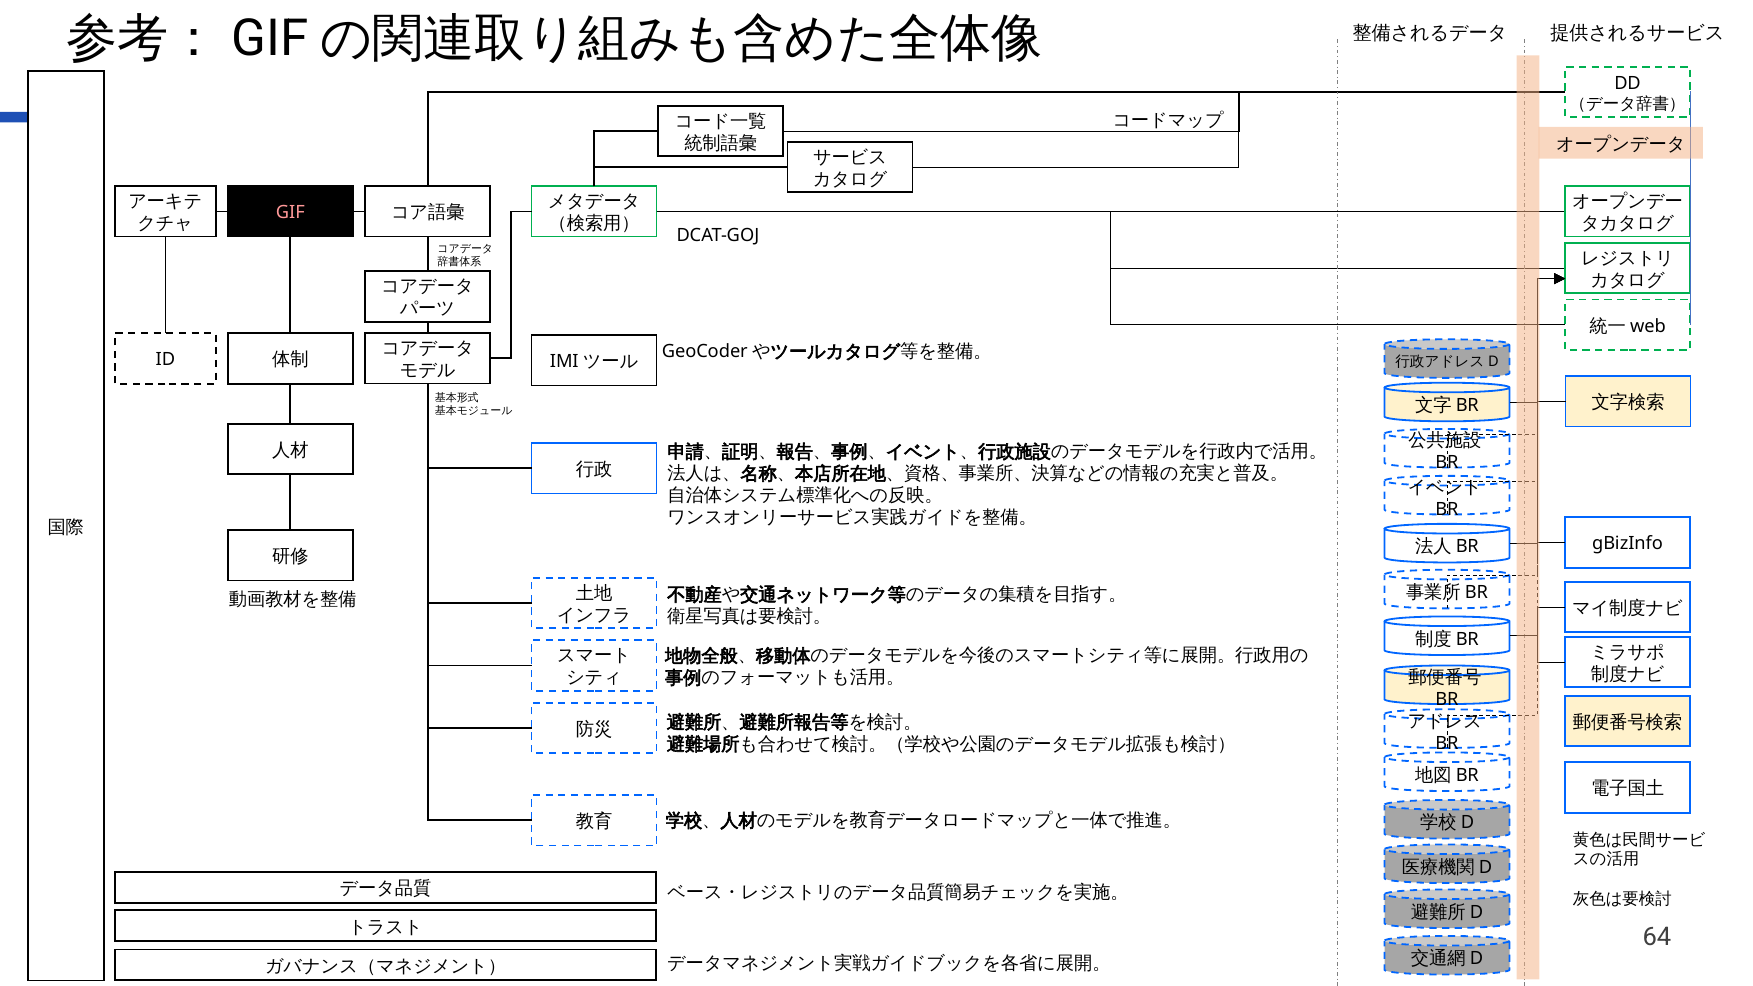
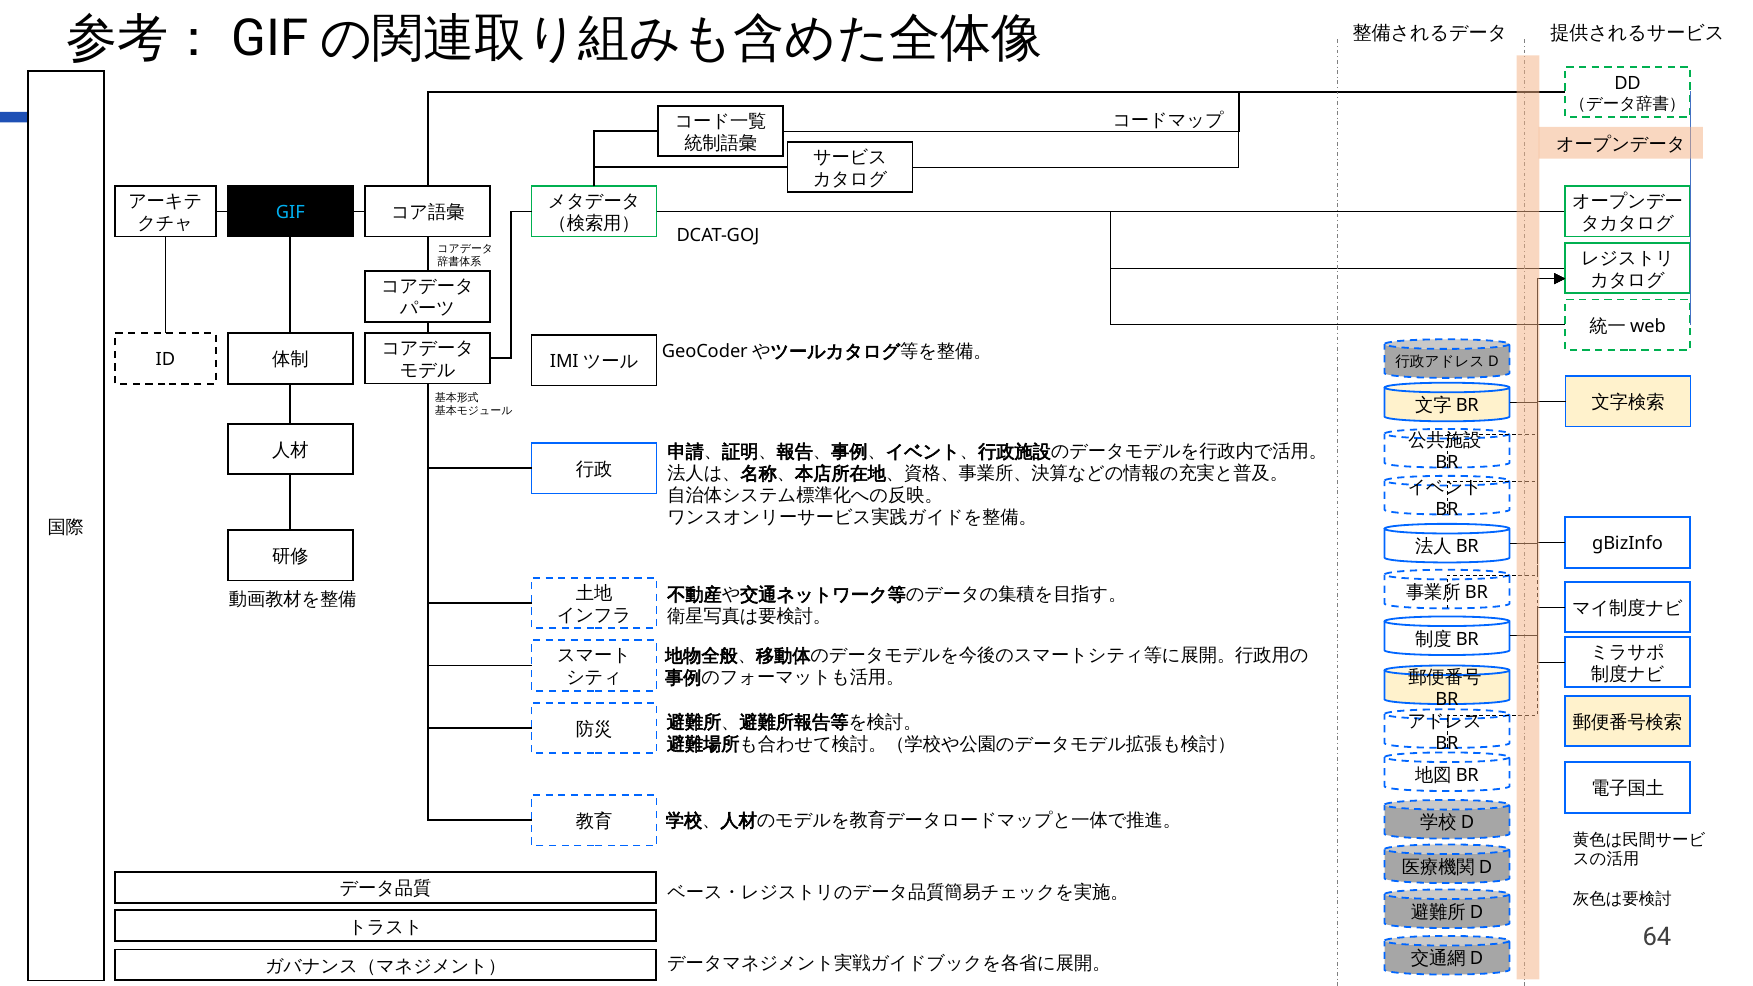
GIF colour: pink -> light blue
